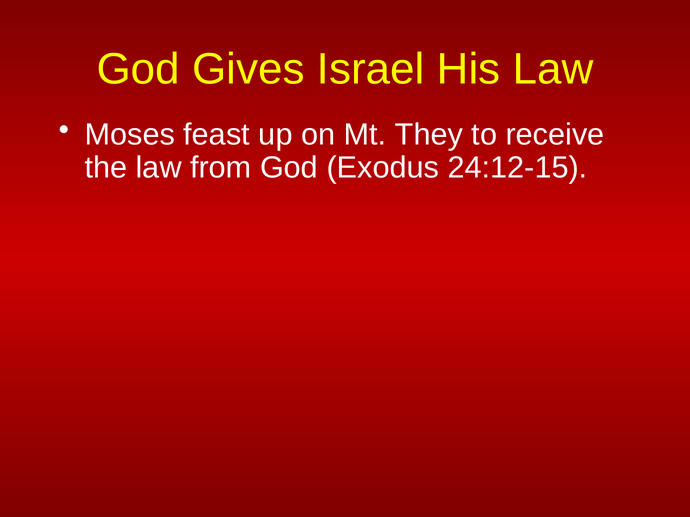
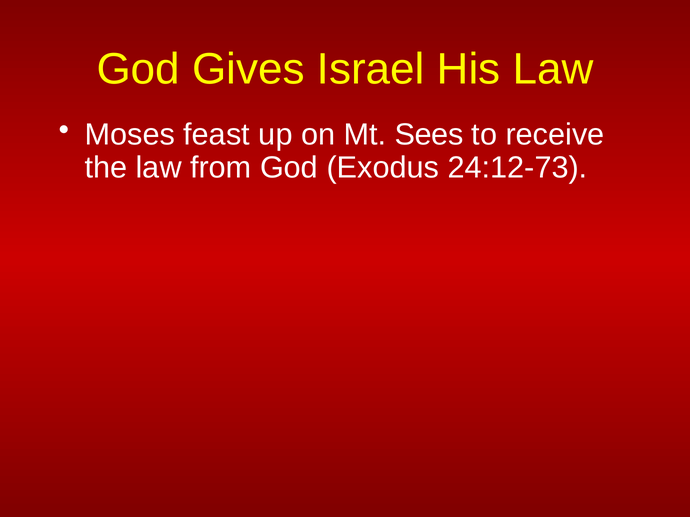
They: They -> Sees
24:12-15: 24:12-15 -> 24:12-73
